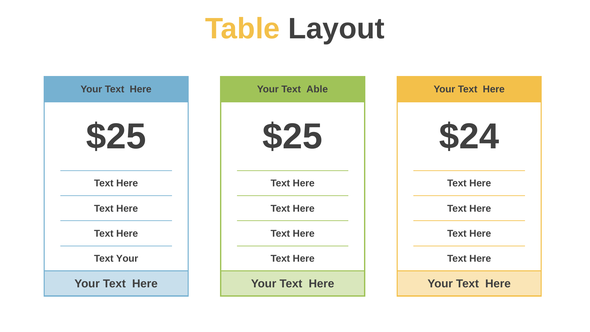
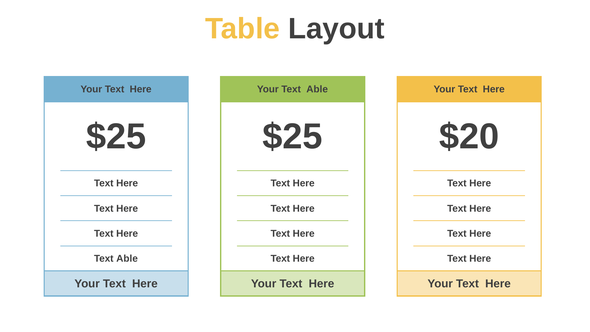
$24: $24 -> $20
Your at (127, 258): Your -> Able
